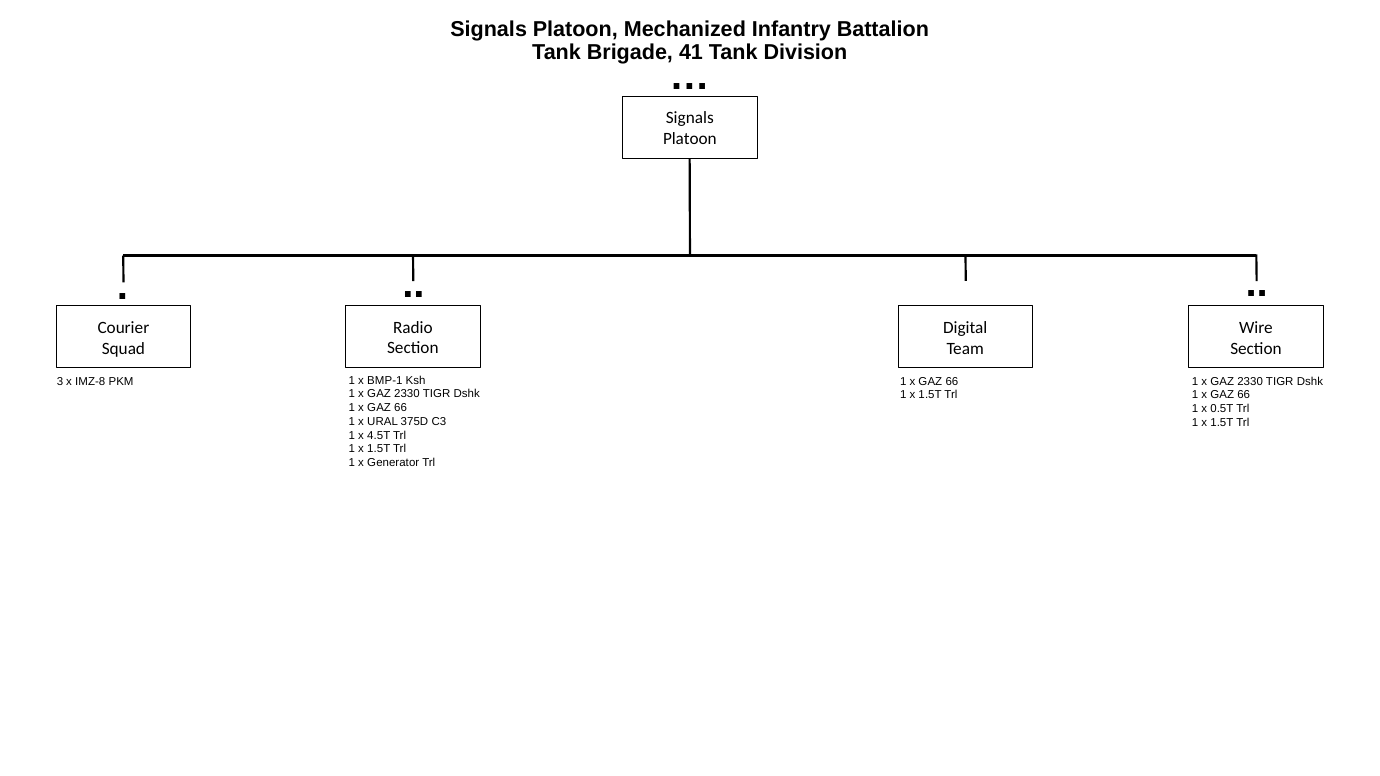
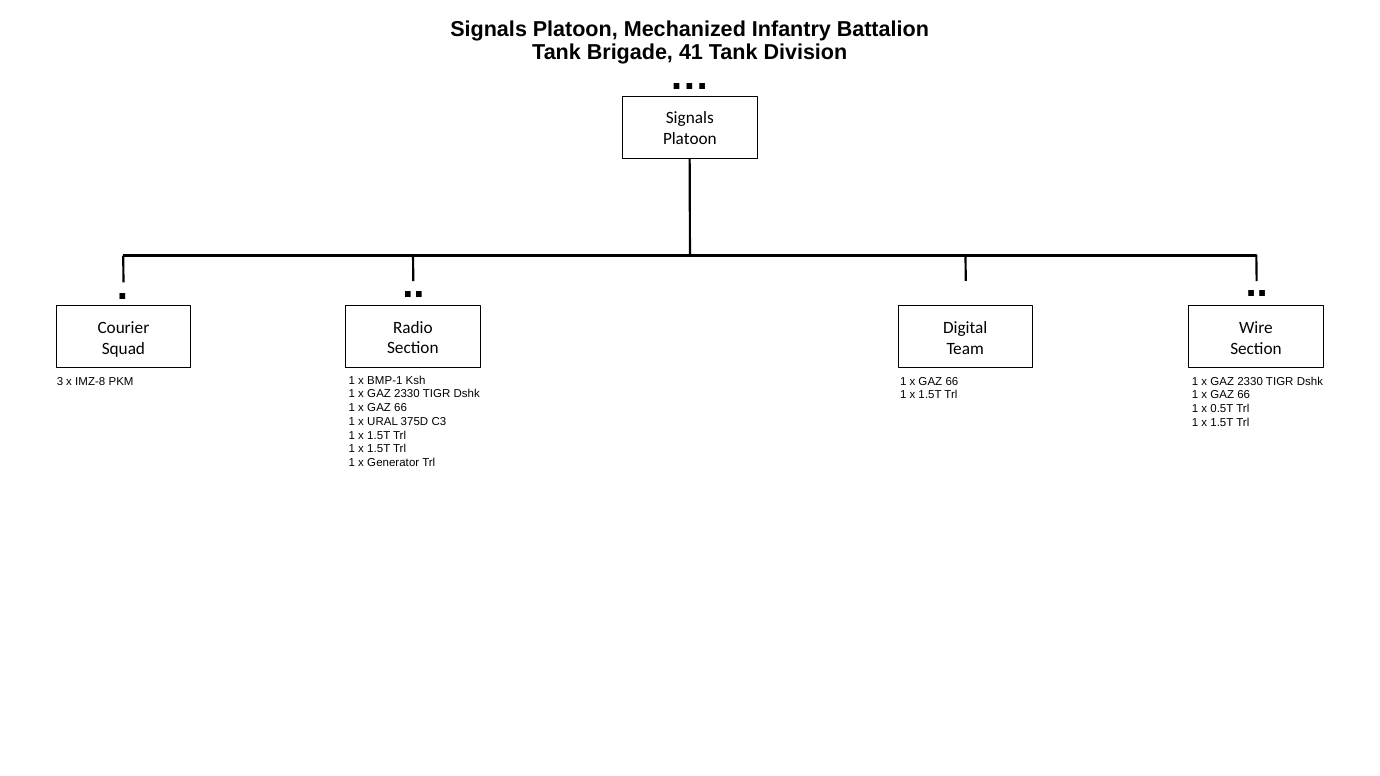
4.5T at (379, 436): 4.5T -> 1.5T
